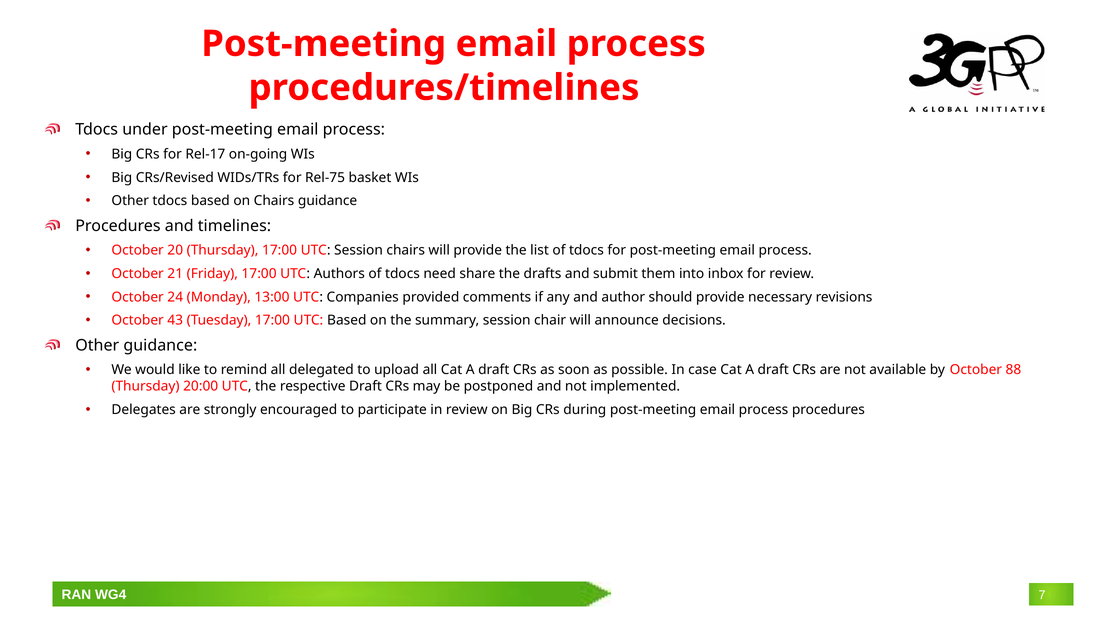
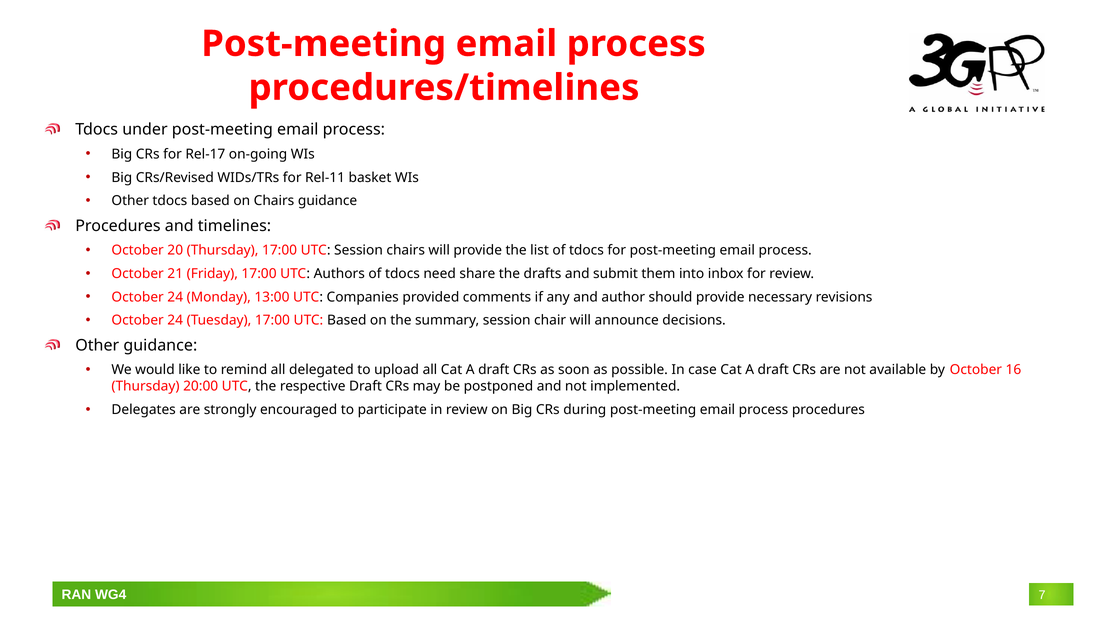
Rel-75: Rel-75 -> Rel-11
43 at (175, 321): 43 -> 24
88: 88 -> 16
